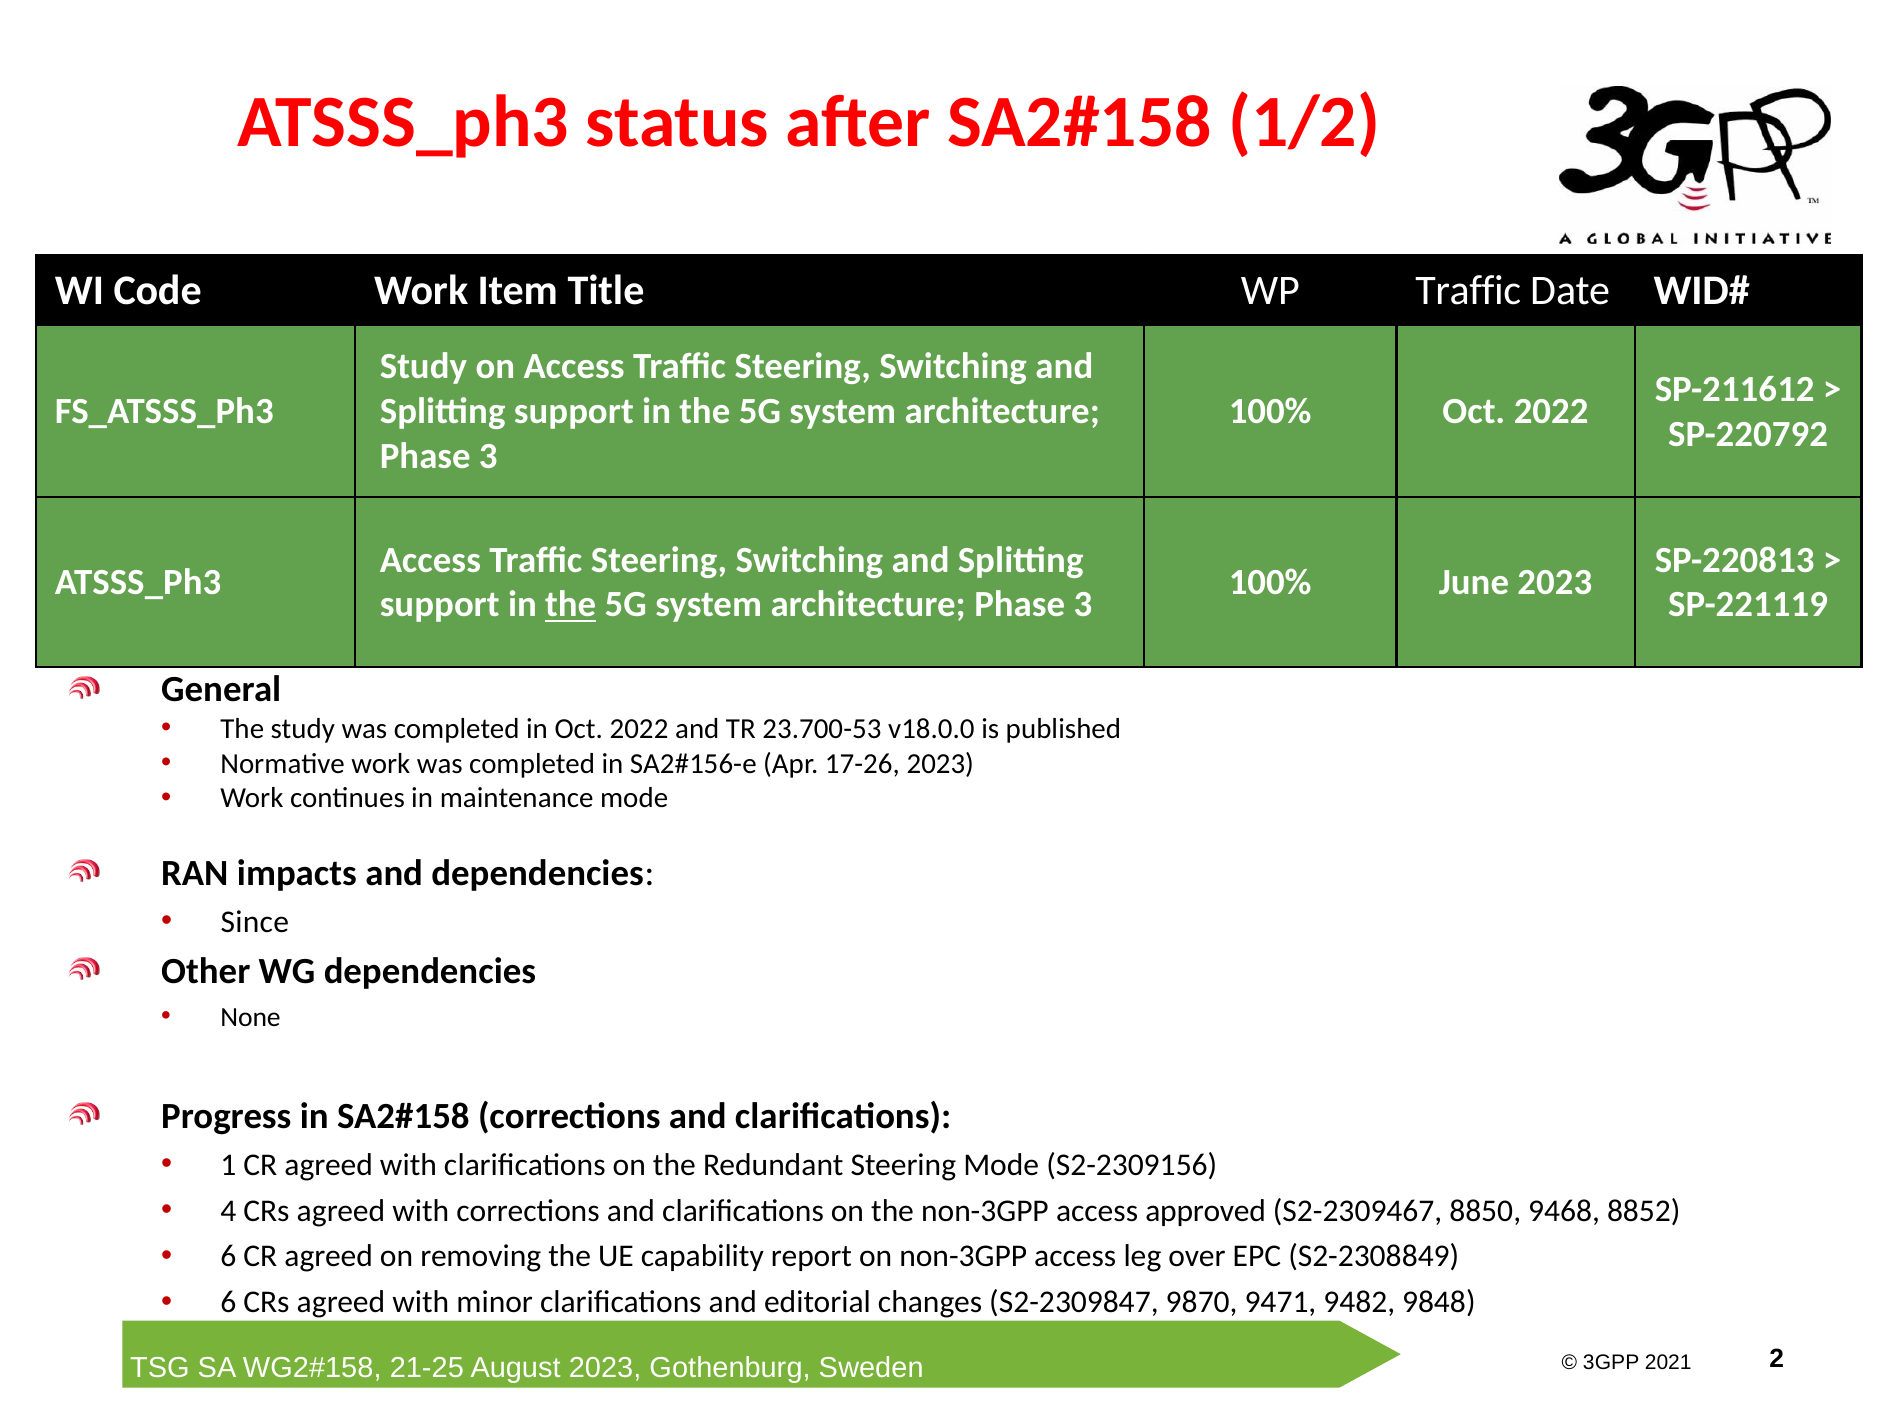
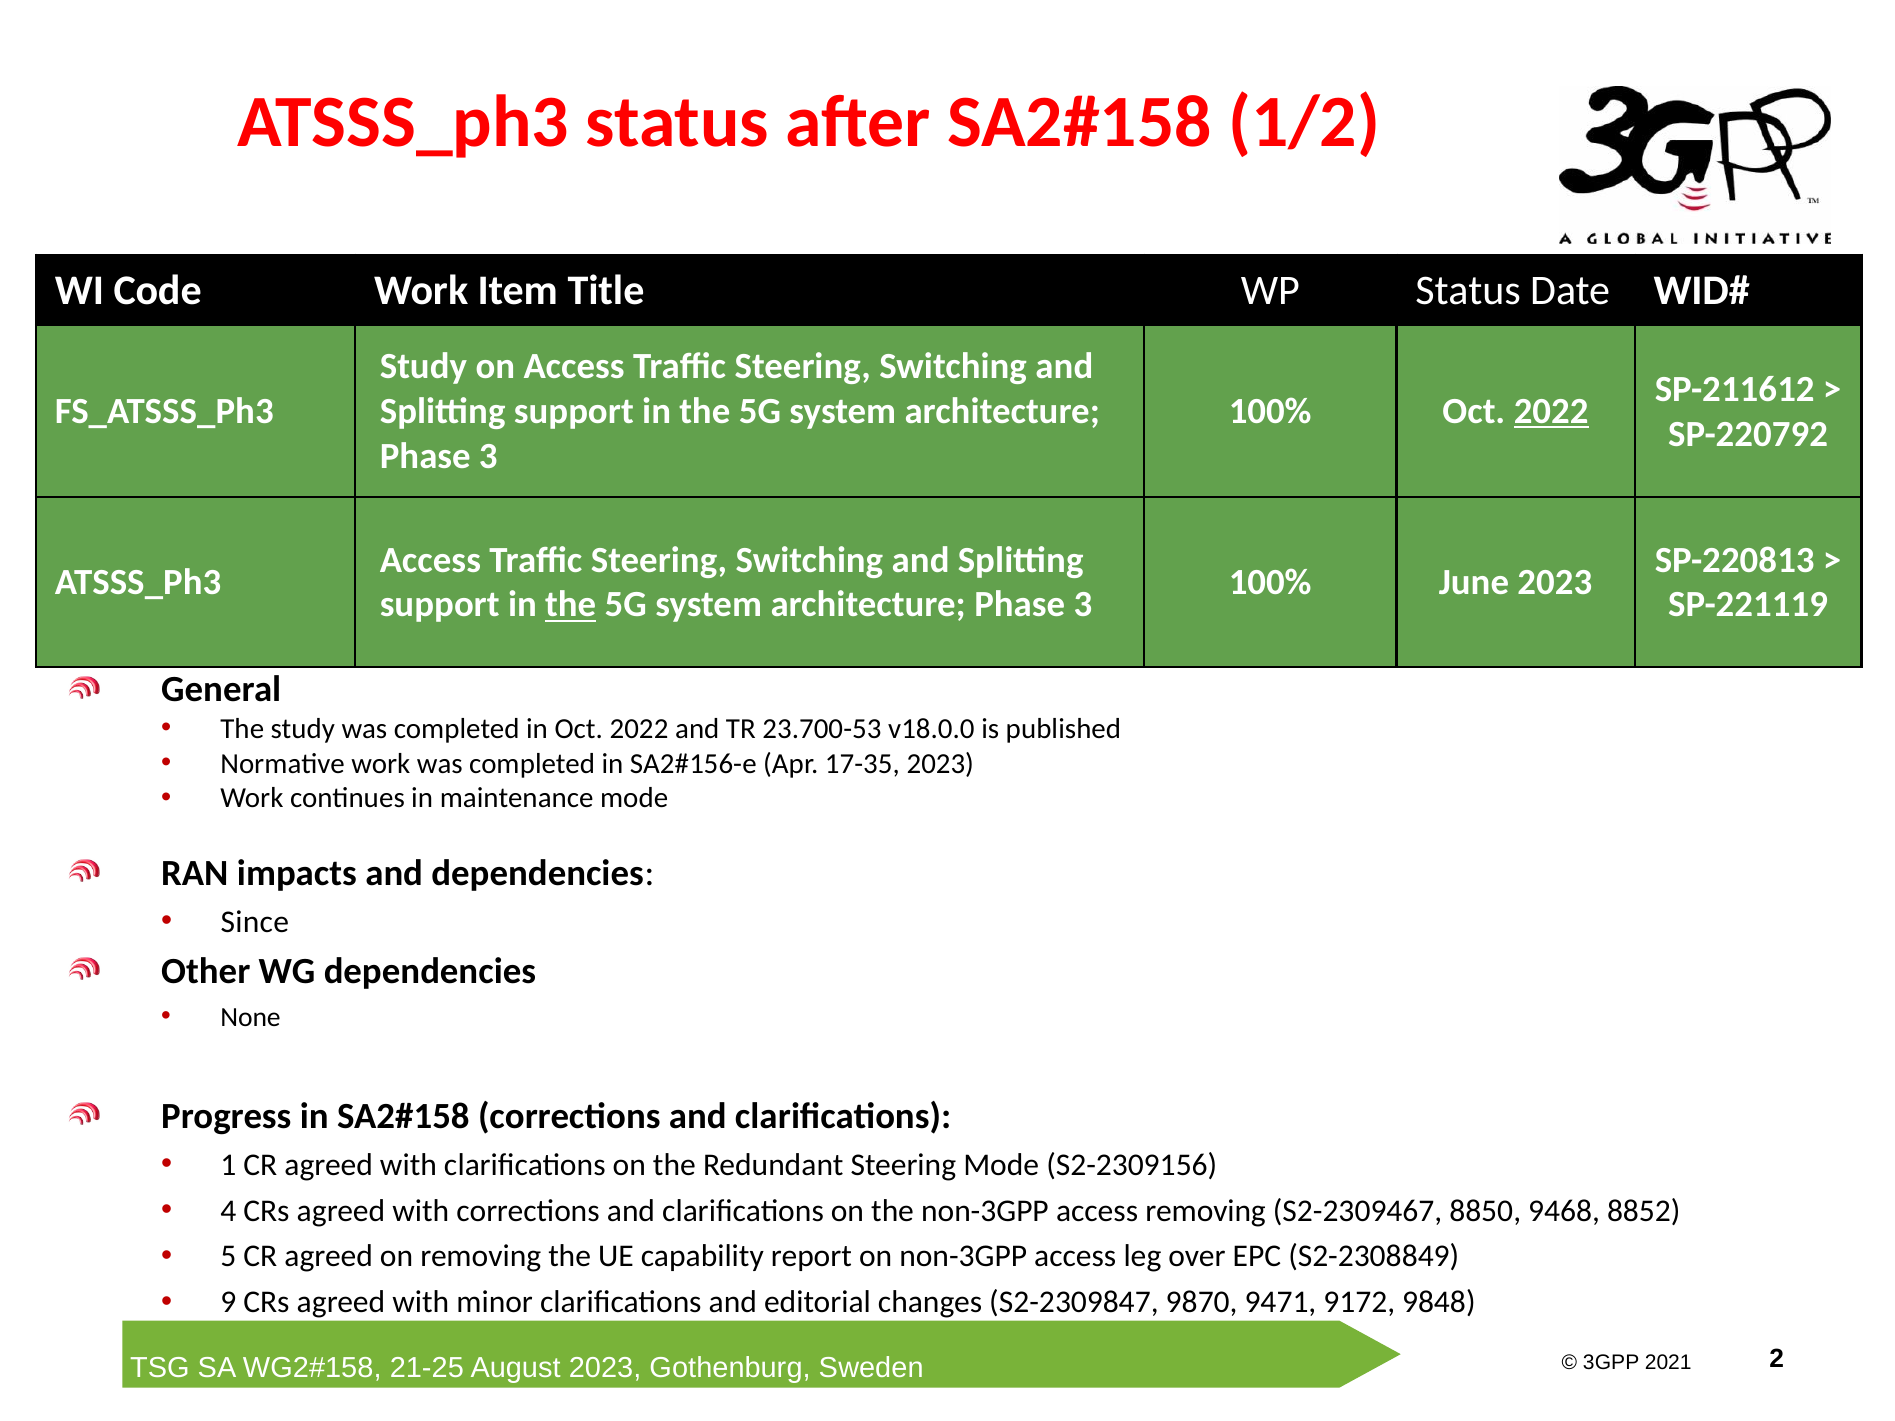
WP Traffic: Traffic -> Status
2022 at (1551, 412) underline: none -> present
17-26: 17-26 -> 17-35
access approved: approved -> removing
6 at (228, 1257): 6 -> 5
6 at (228, 1303): 6 -> 9
9482: 9482 -> 9172
